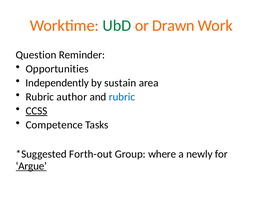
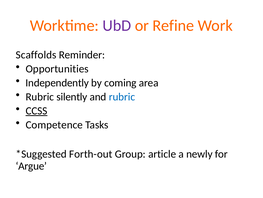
UbD colour: green -> purple
Drawn: Drawn -> Refine
Question: Question -> Scaffolds
sustain: sustain -> coming
author: author -> silently
where: where -> article
Argue underline: present -> none
